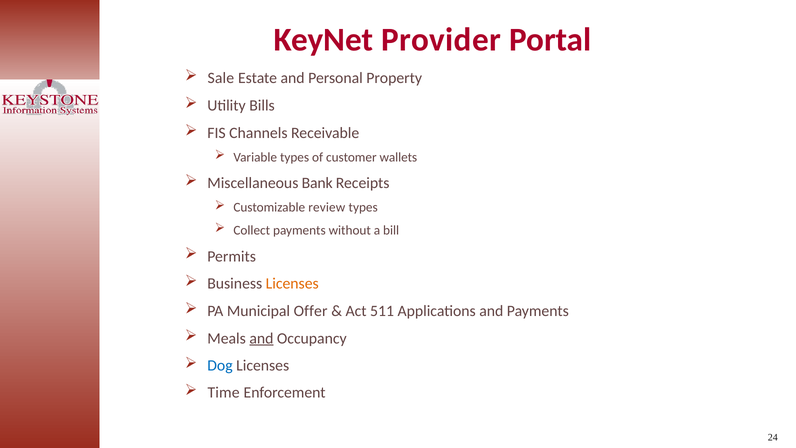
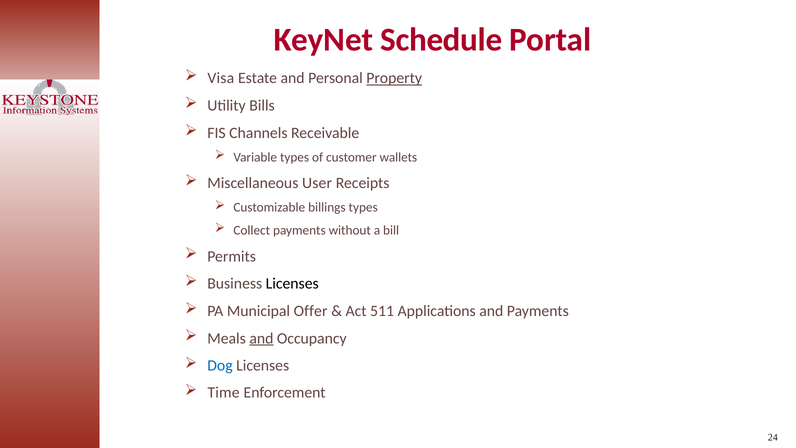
Provider: Provider -> Schedule
Sale: Sale -> Visa
Property underline: none -> present
Bank: Bank -> User
review: review -> billings
Licenses at (292, 284) colour: orange -> black
